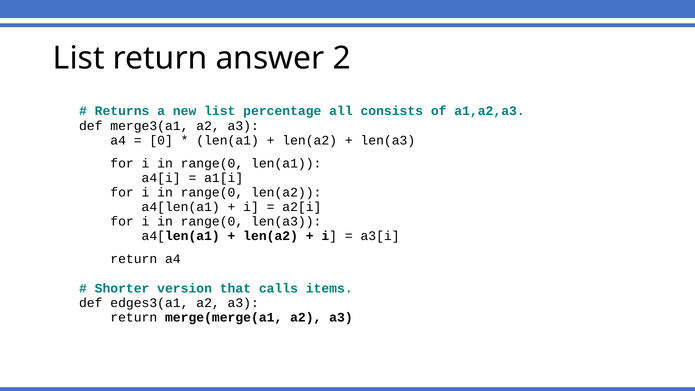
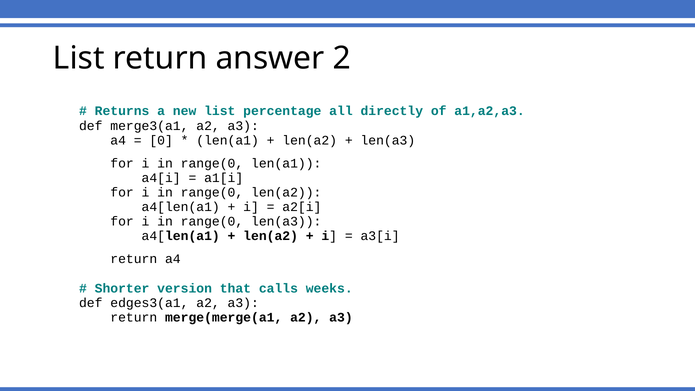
consists: consists -> directly
items: items -> weeks
